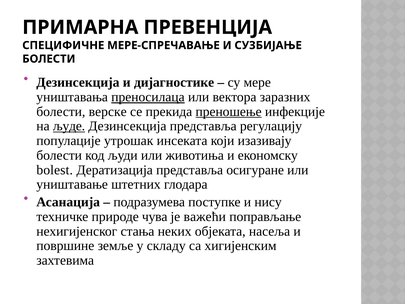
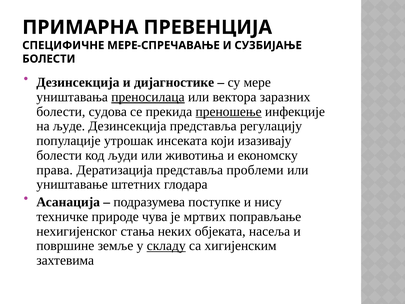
верске: верске -> судова
људе underline: present -> none
bolest: bolest -> права
осигуране: осигуране -> проблеми
важећи: важећи -> мртвих
складу underline: none -> present
